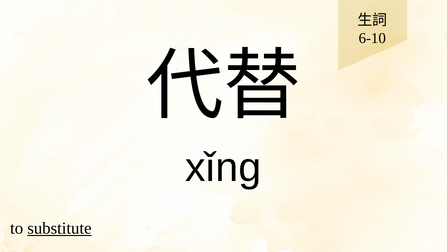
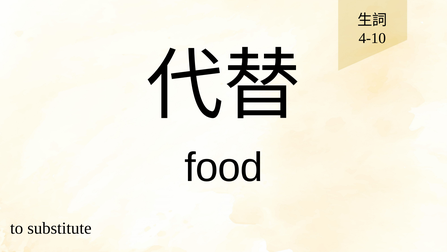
6-10: 6-10 -> 4-10
xǐng: xǐng -> food
substitute underline: present -> none
